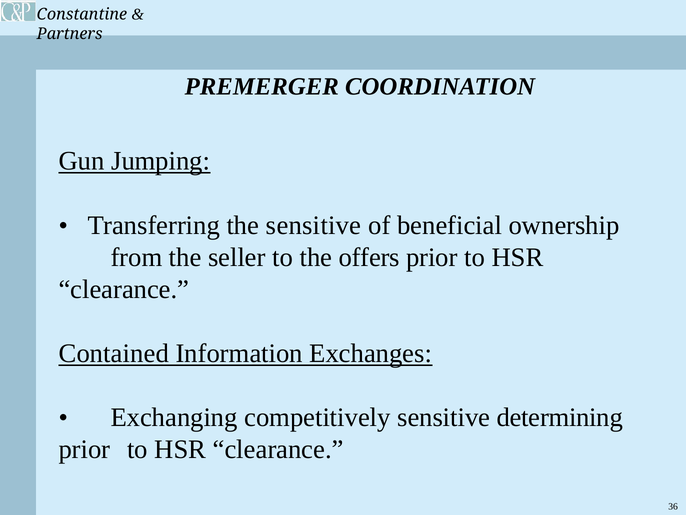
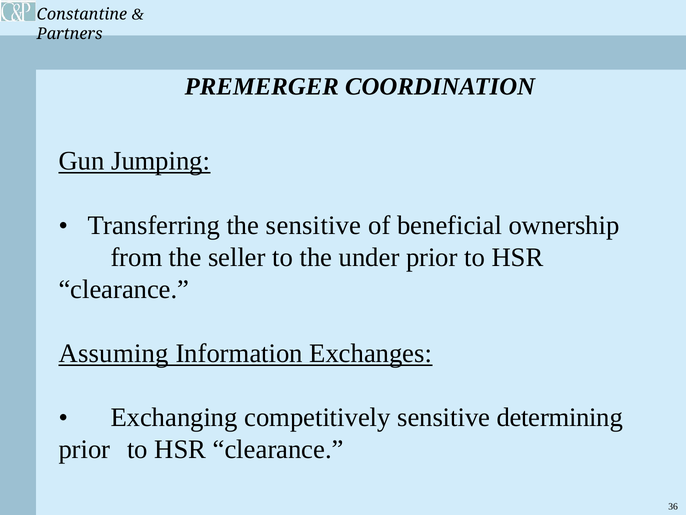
offers: offers -> under
Contained: Contained -> Assuming
